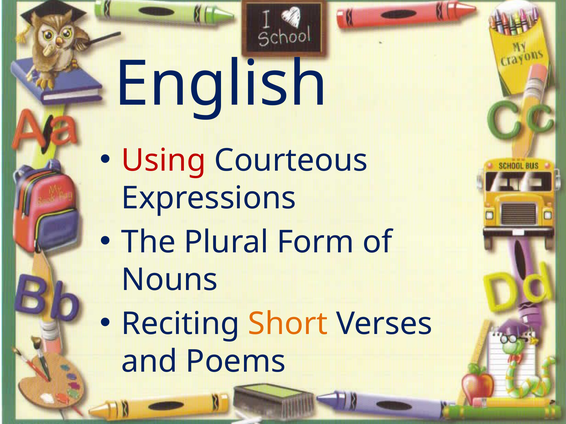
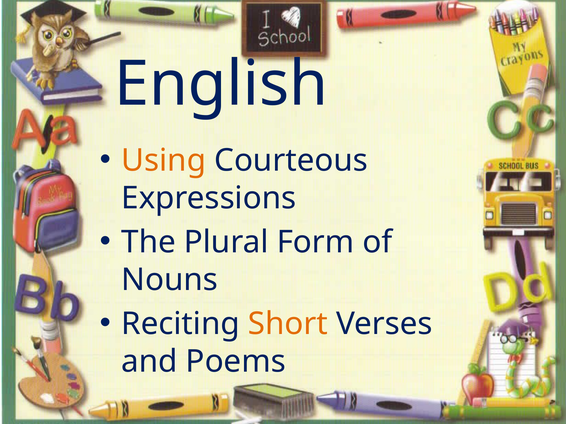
Using colour: red -> orange
